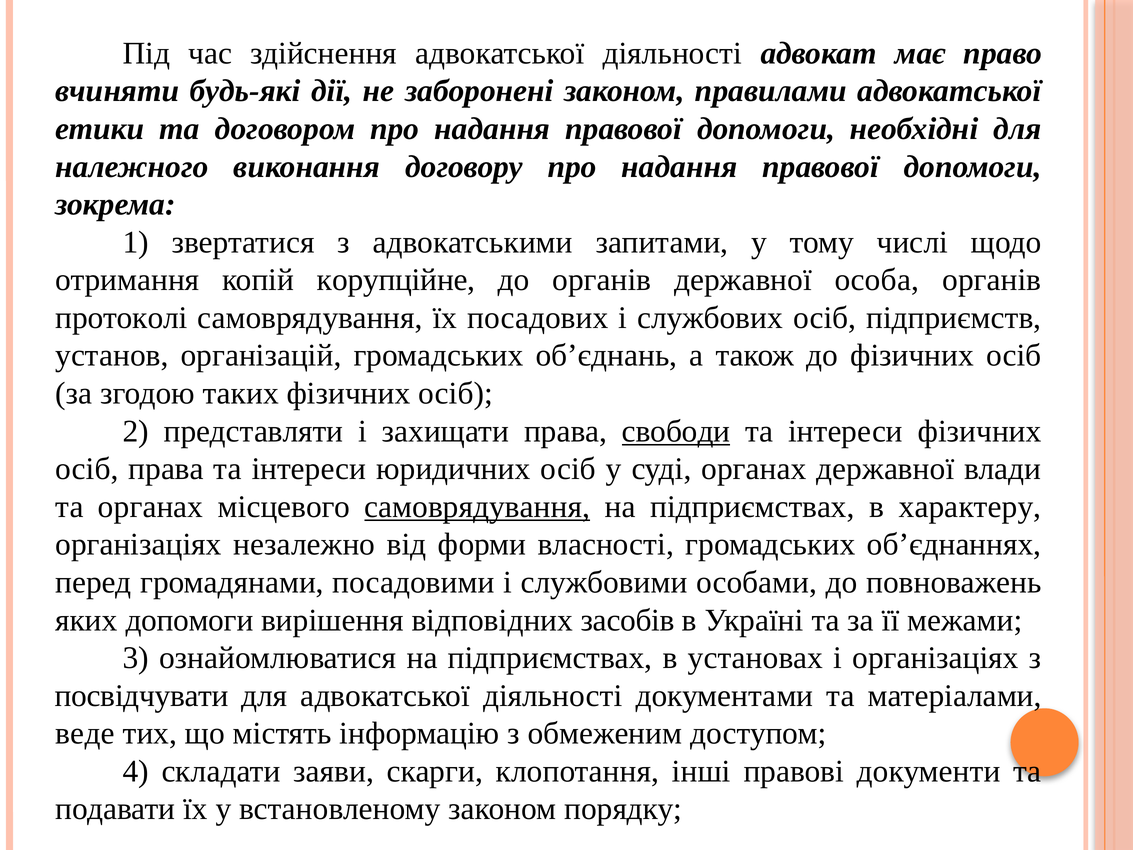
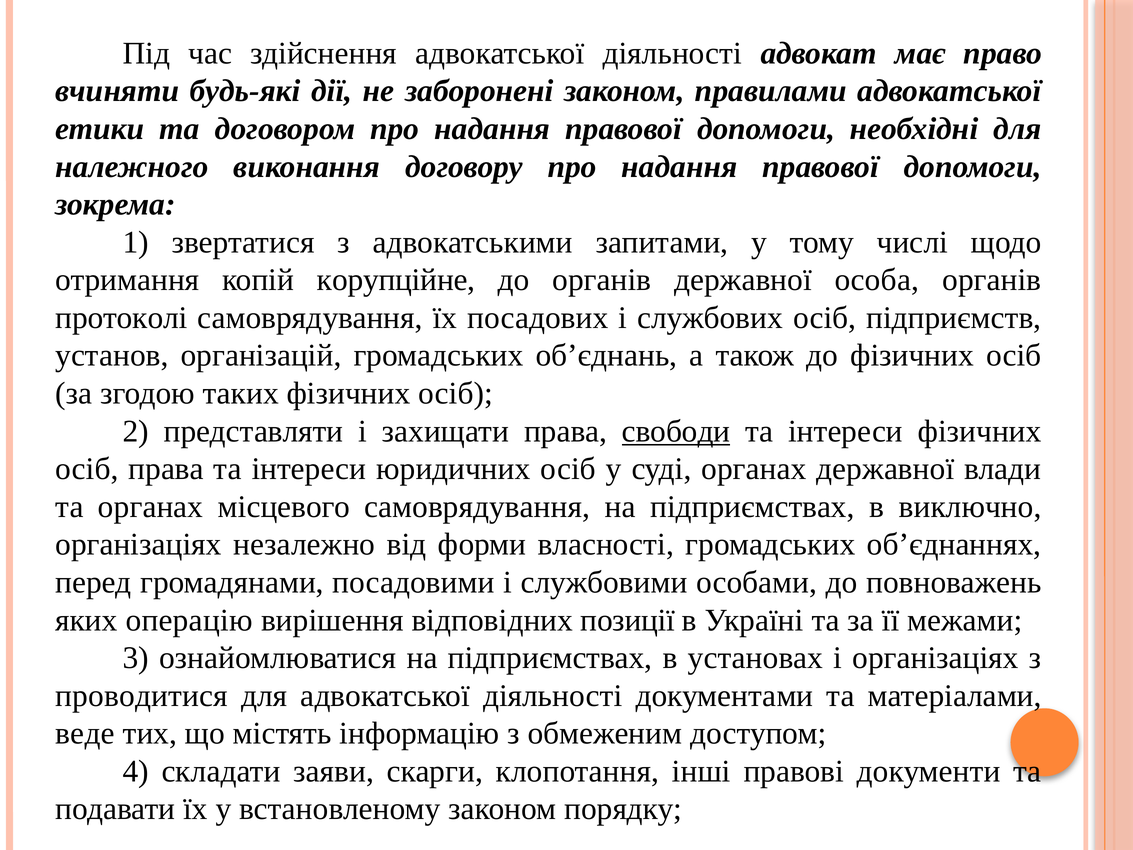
самоврядування at (477, 507) underline: present -> none
характеру: характеру -> виключно
яких допомоги: допомоги -> операцію
засобів: засобів -> позиції
посвідчувати: посвідчувати -> проводитися
